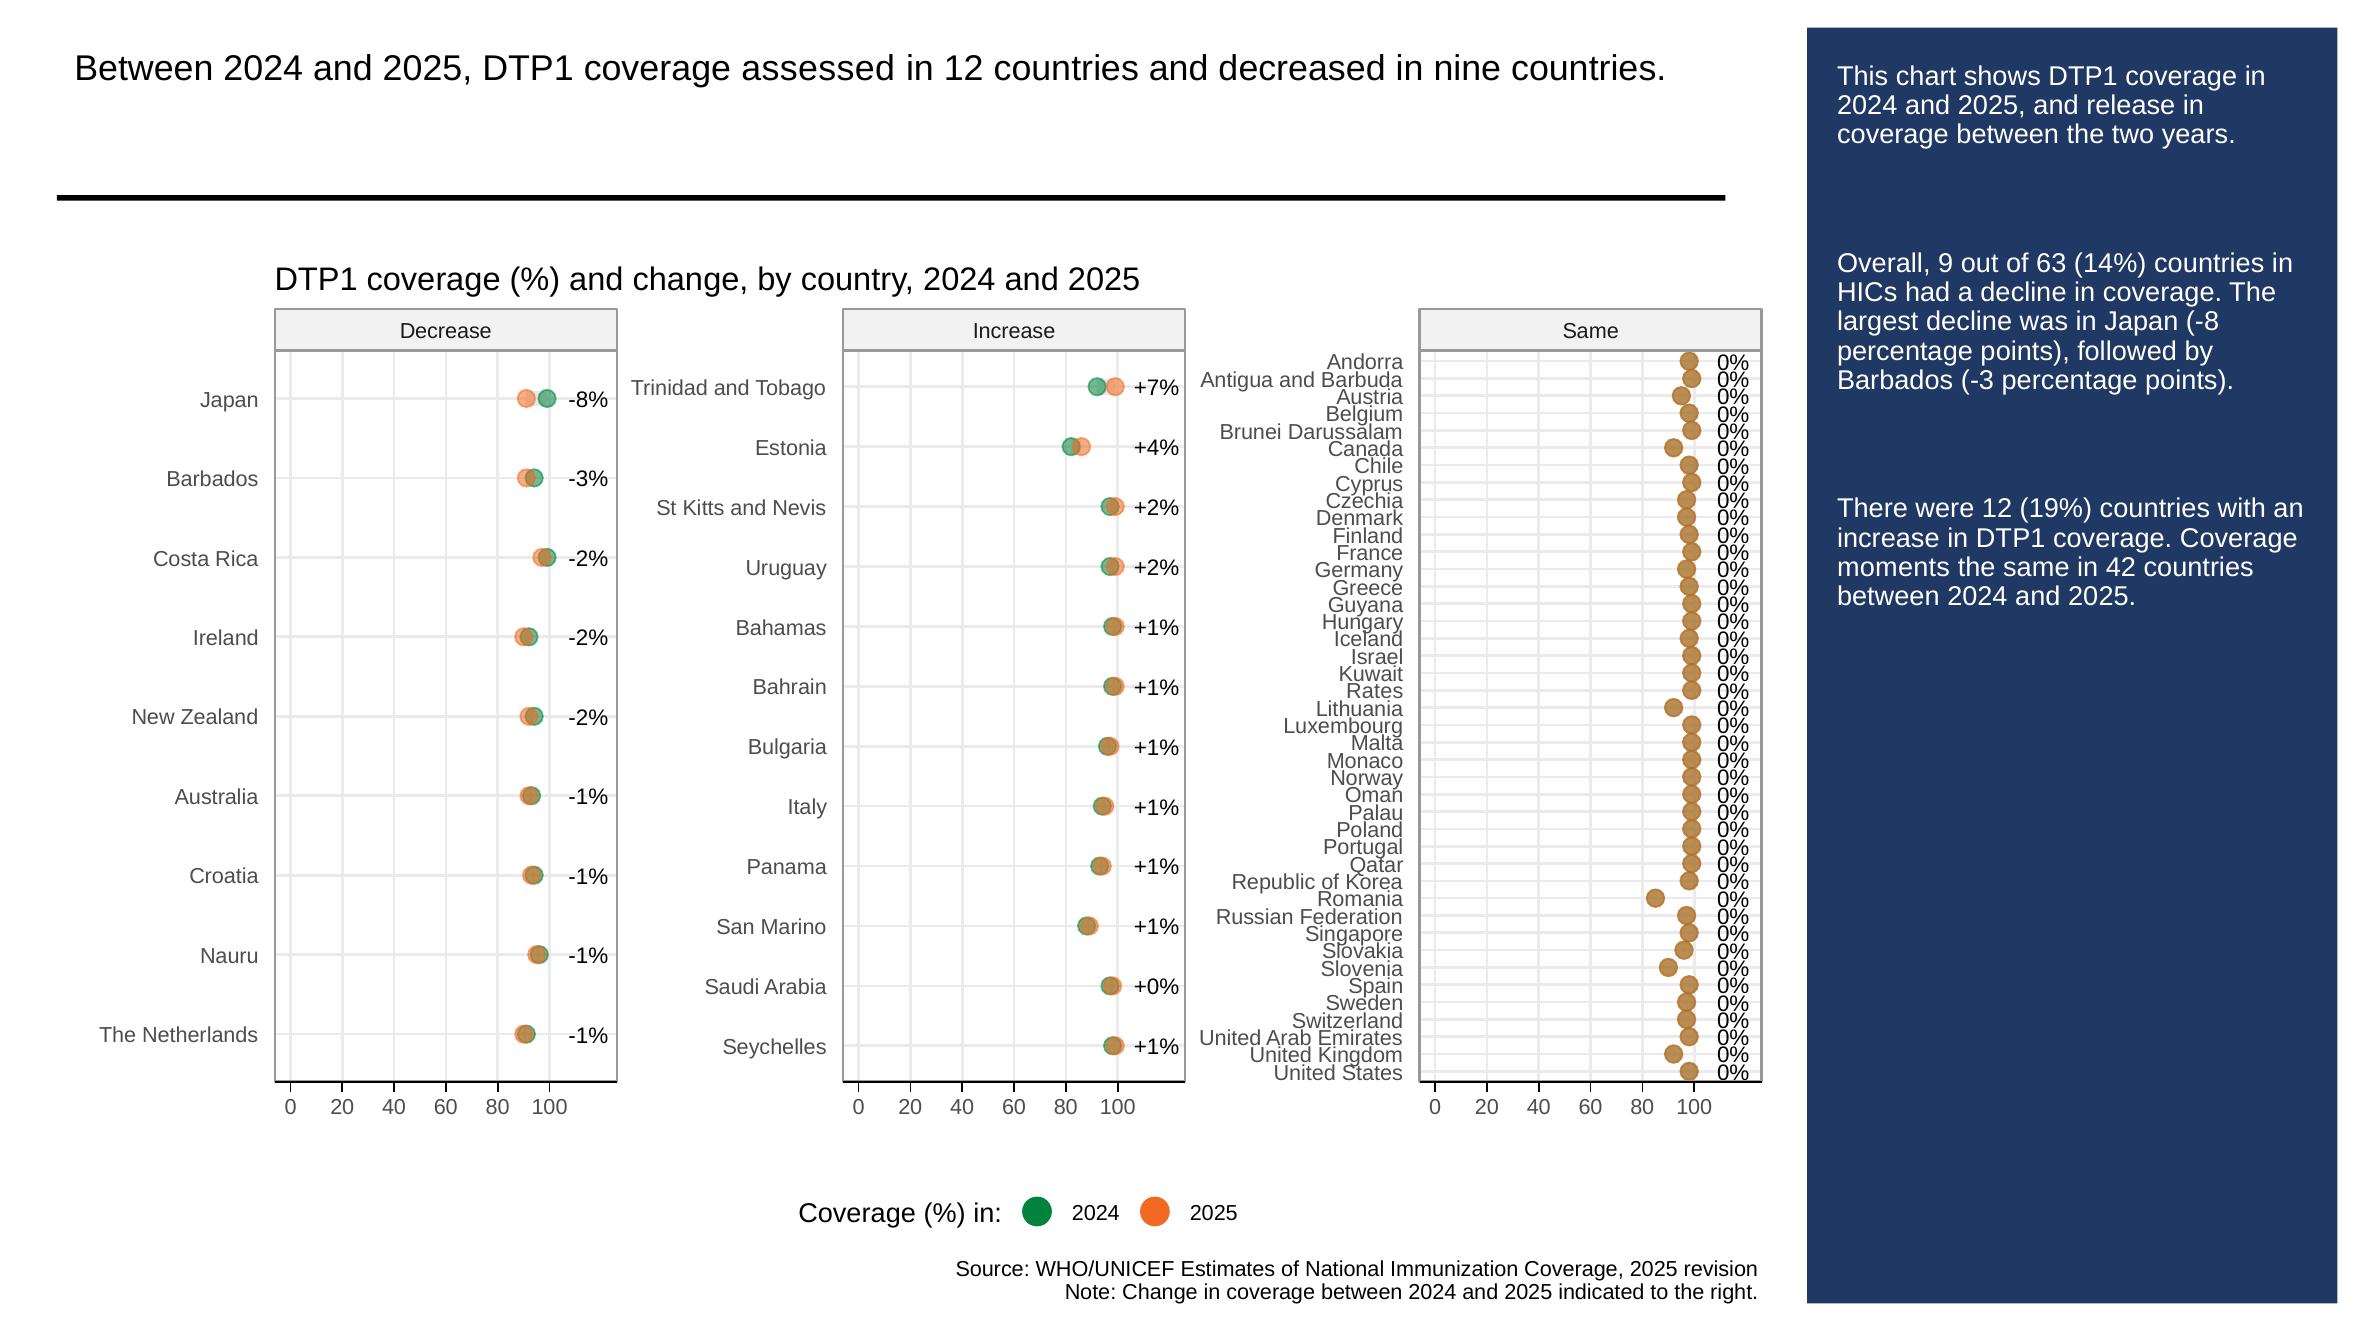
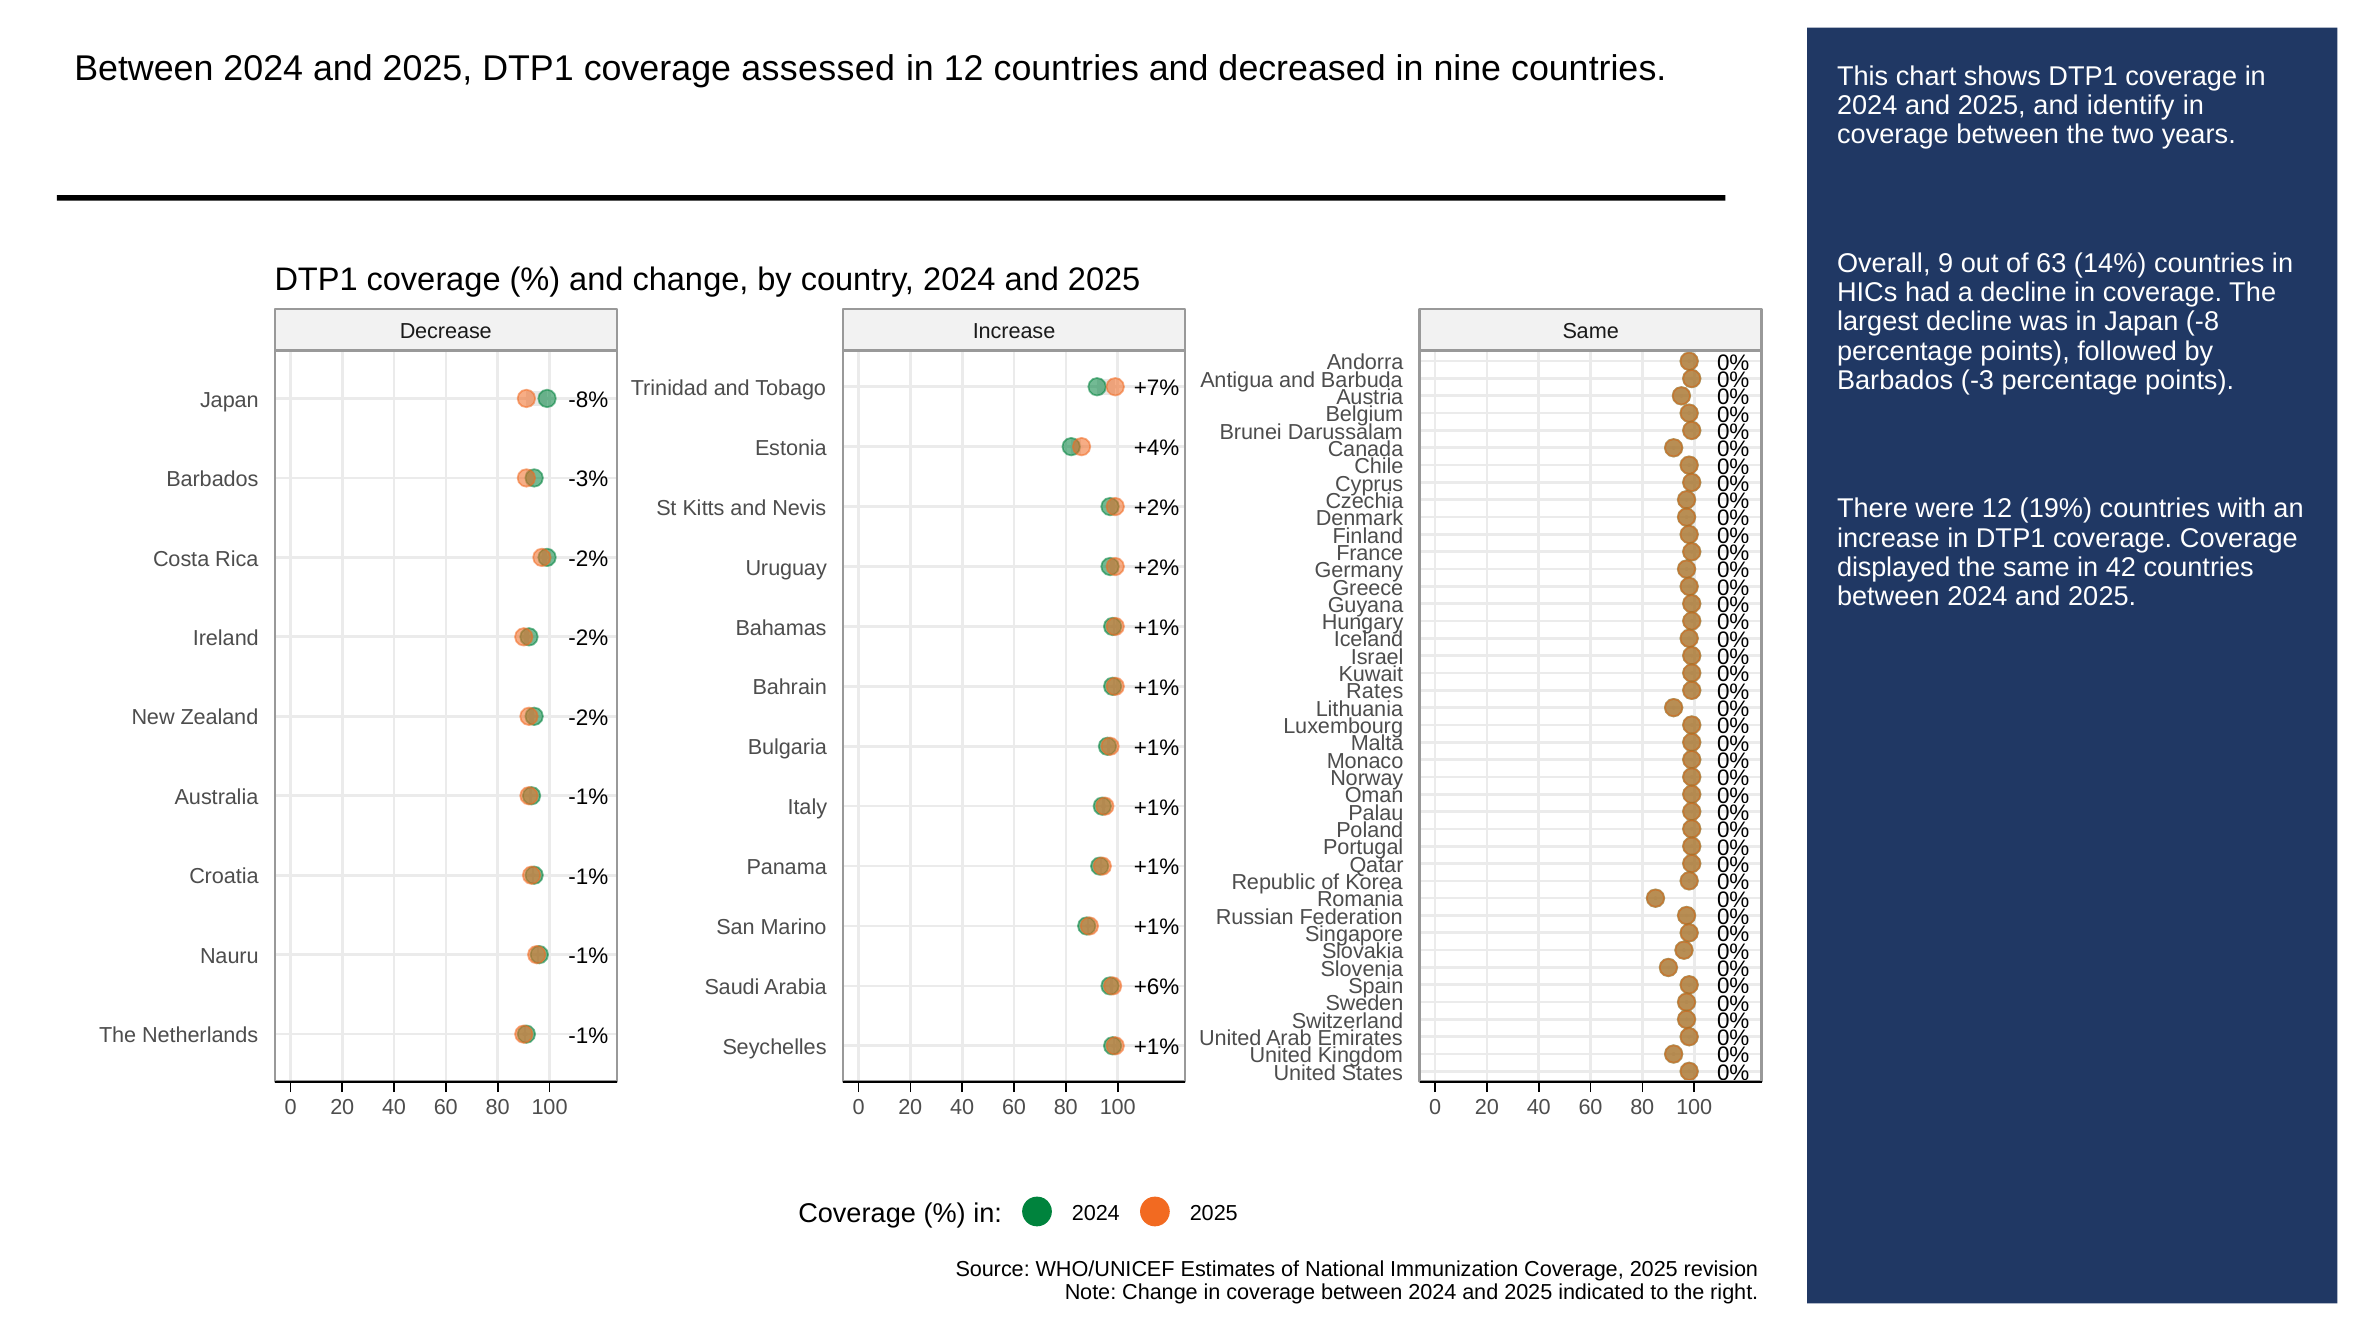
release: release -> identify
moments: moments -> displayed
+0%: +0% -> +6%
